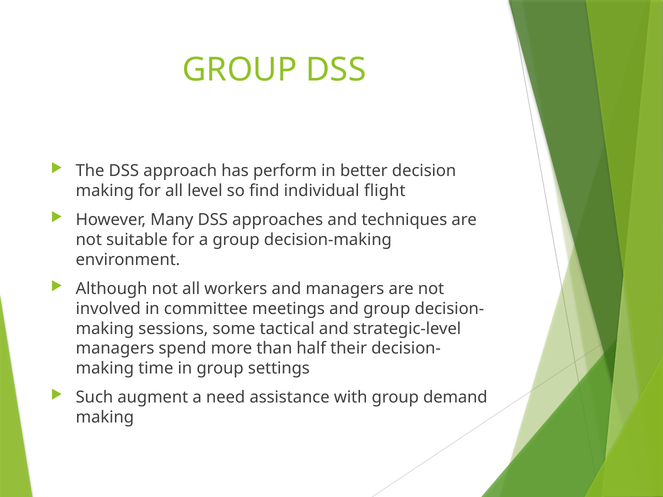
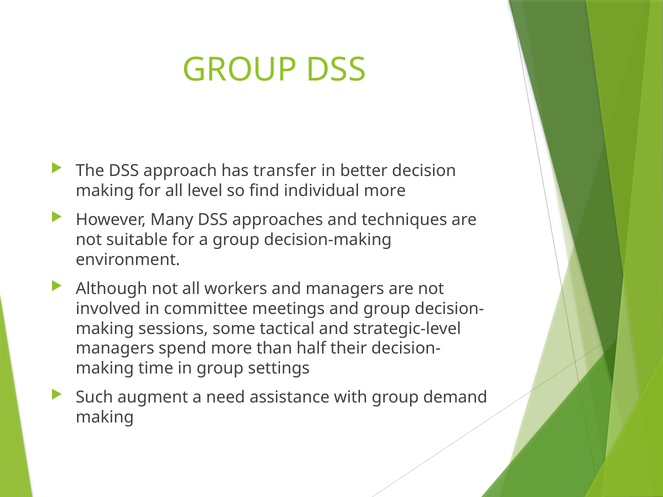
perform: perform -> transfer
individual flight: flight -> more
